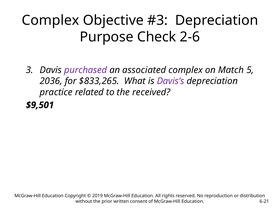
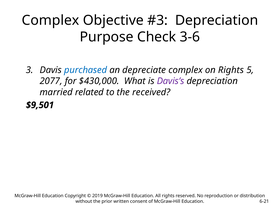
2-6: 2-6 -> 3-6
purchased colour: purple -> blue
associated: associated -> depreciate
on Match: Match -> Rights
2036: 2036 -> 2077
$833,265: $833,265 -> $430,000
practice: practice -> married
